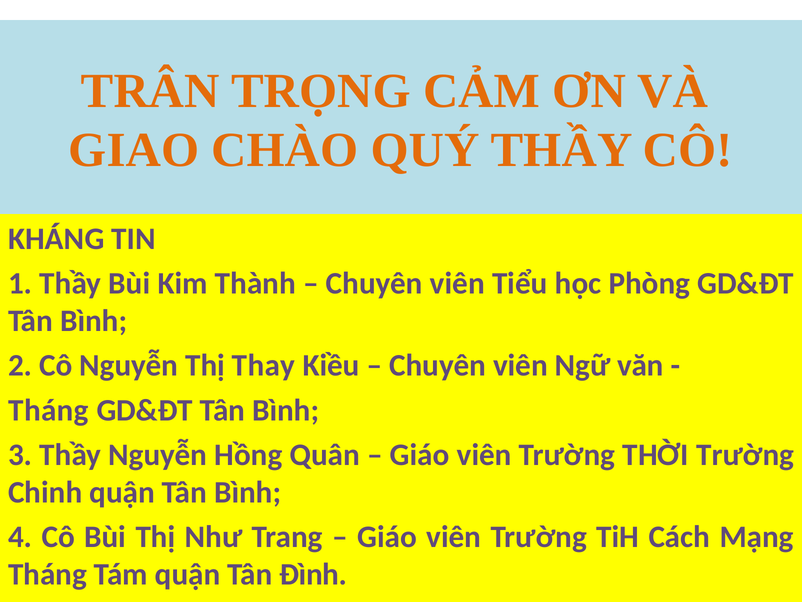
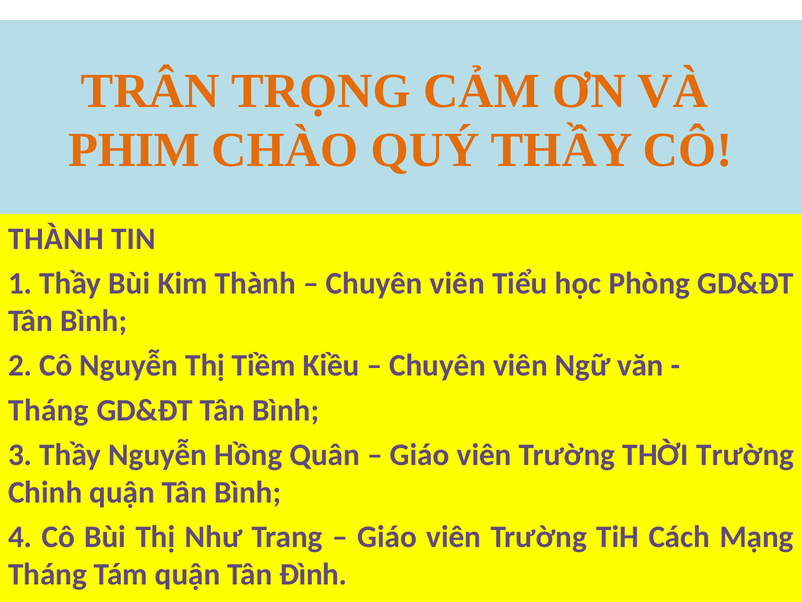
GIAO: GIAO -> PHIM
KHÁNG at (56, 239): KHÁNG -> THÀNH
Thay: Thay -> Tiềm
